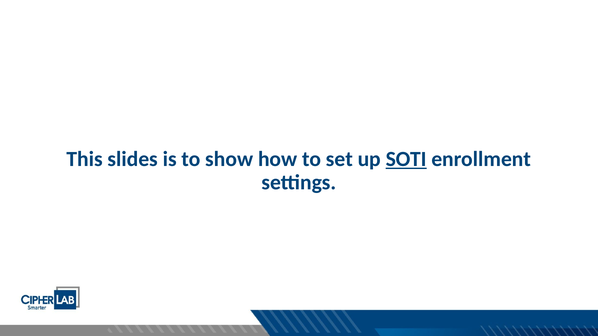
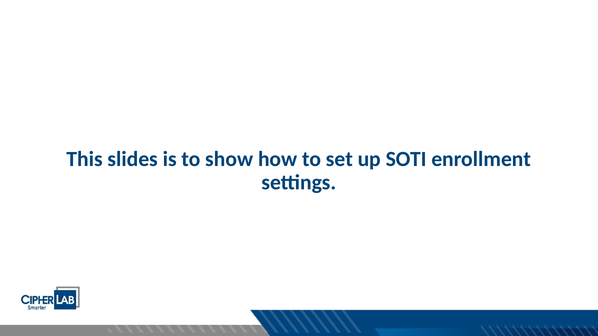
SOTI underline: present -> none
